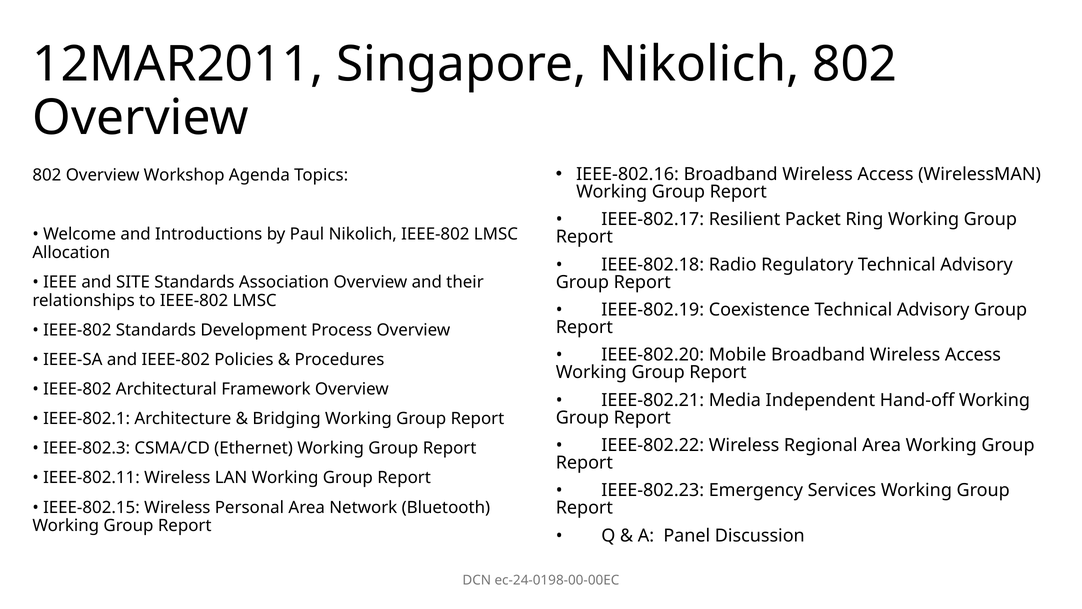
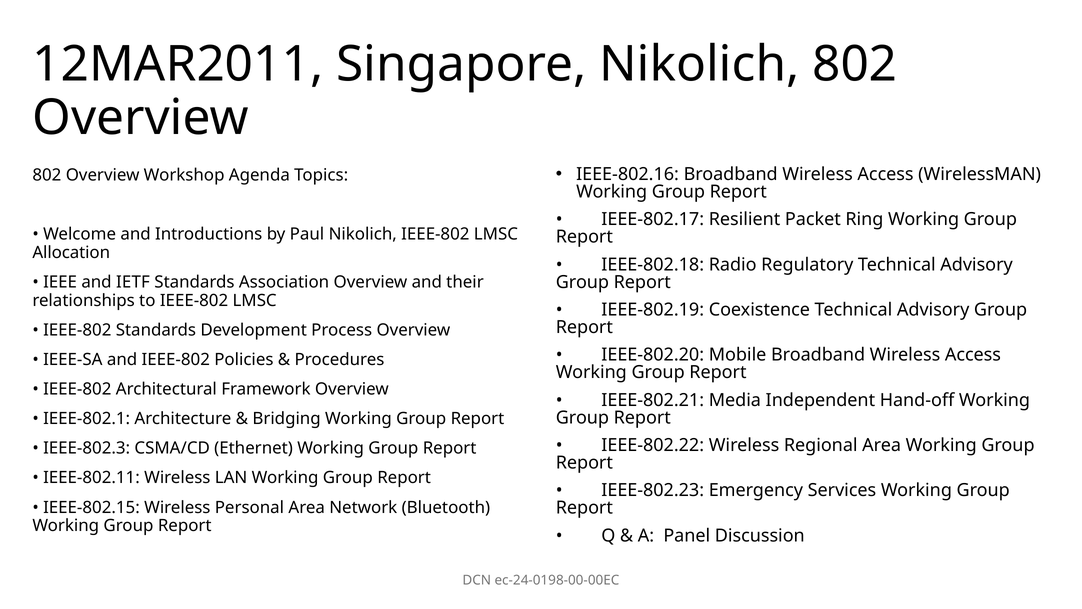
SITE: SITE -> IETF
